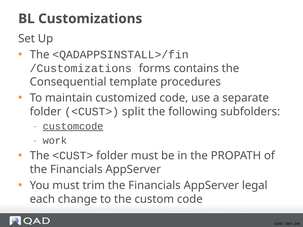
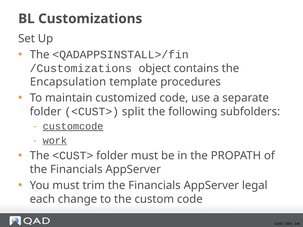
forms: forms -> object
Consequential: Consequential -> Encapsulation
work underline: none -> present
